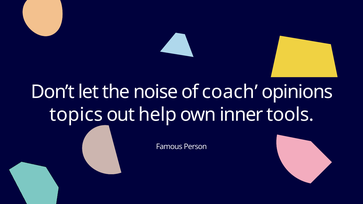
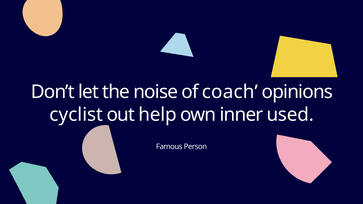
topics: topics -> cyclist
tools: tools -> used
